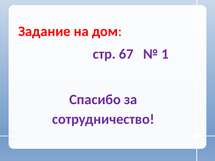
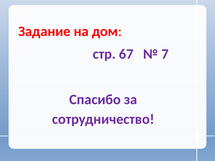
1: 1 -> 7
